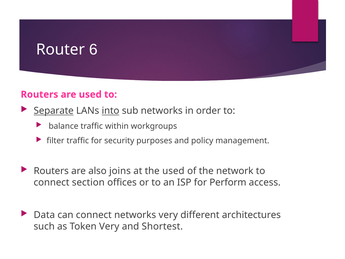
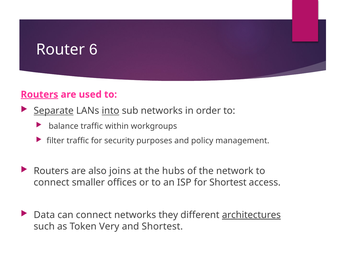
Routers at (39, 94) underline: none -> present
the used: used -> hubs
section: section -> smaller
for Perform: Perform -> Shortest
networks very: very -> they
architectures underline: none -> present
